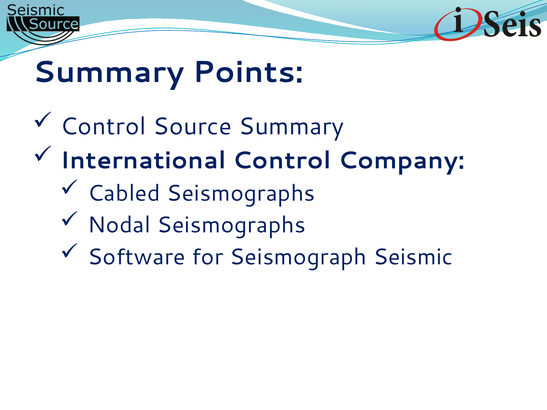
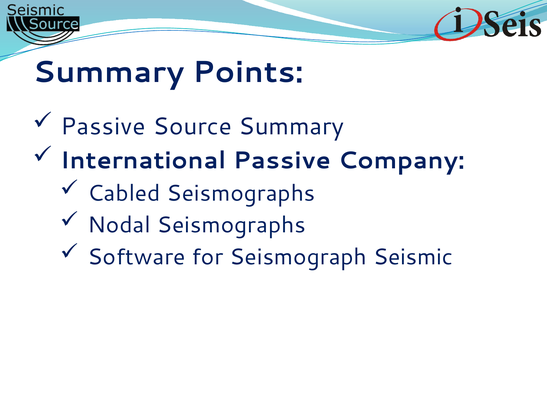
Control at (103, 127): Control -> Passive
International Control: Control -> Passive
